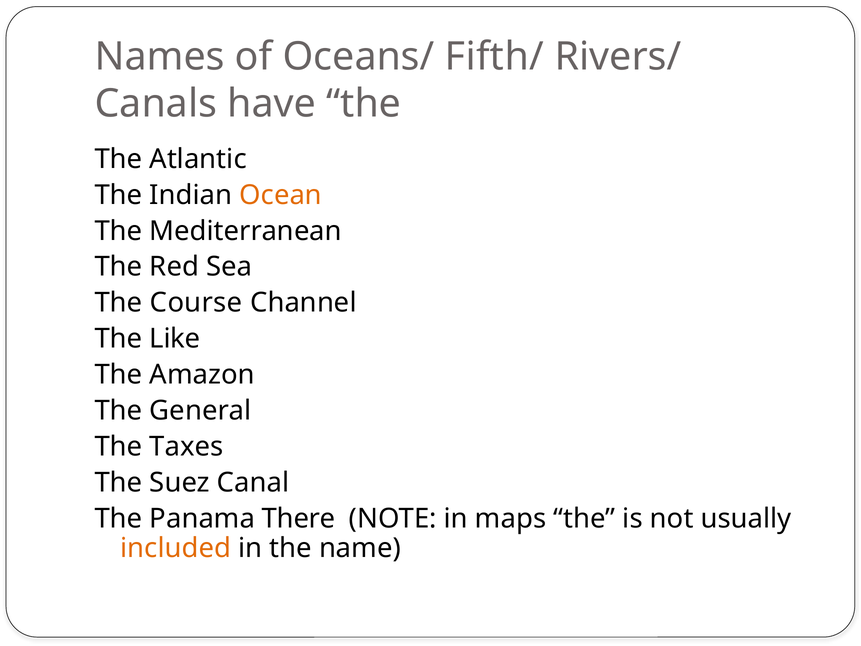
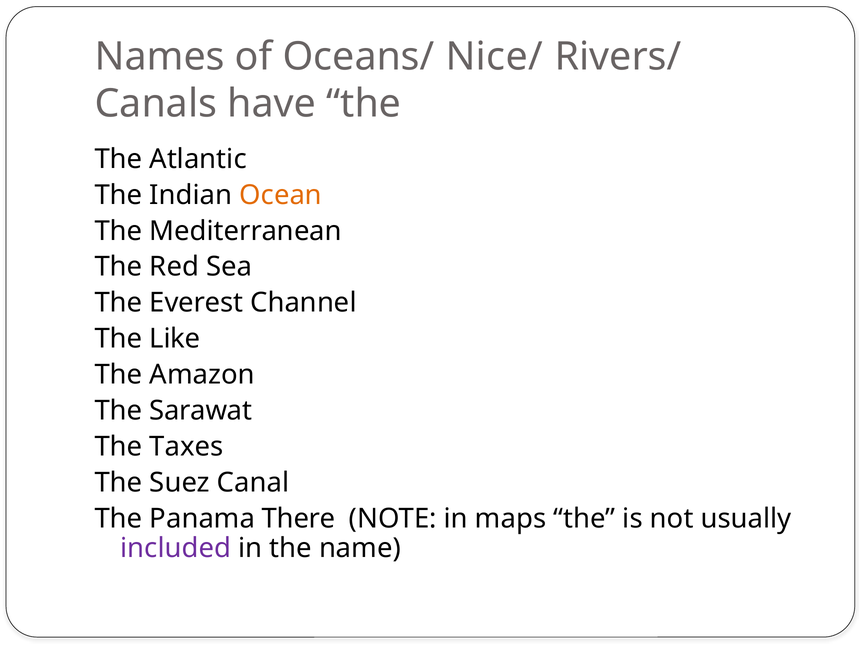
Fifth/: Fifth/ -> Nice/
Course: Course -> Everest
General: General -> Sarawat
included colour: orange -> purple
